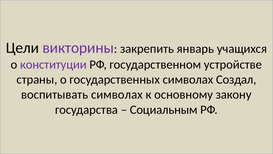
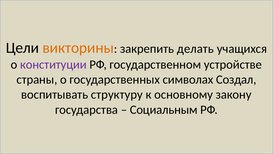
викторины colour: purple -> orange
январь: январь -> делать
воспитывать символах: символах -> структуру
